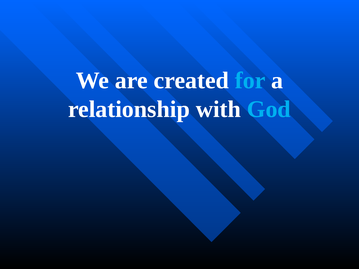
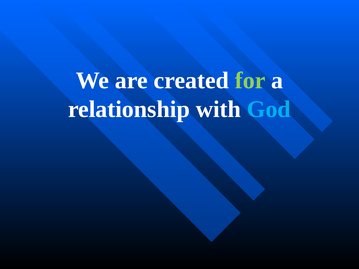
for colour: light blue -> light green
